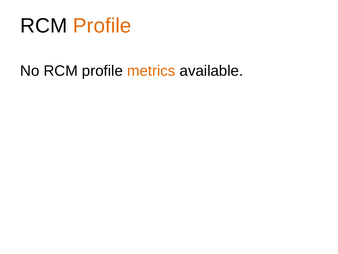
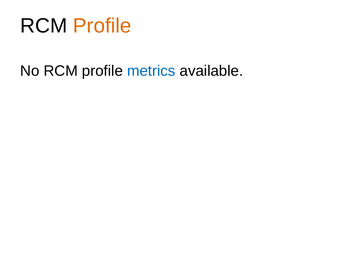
metrics colour: orange -> blue
